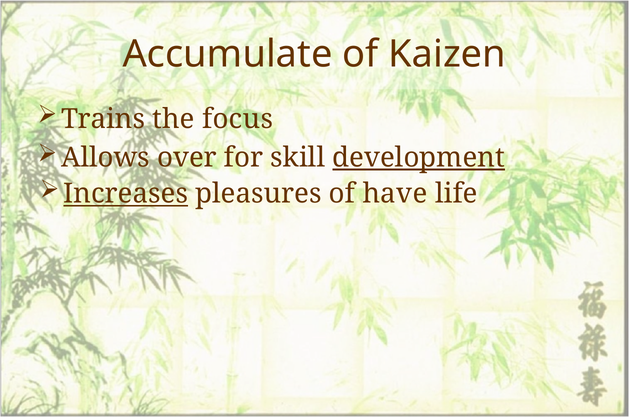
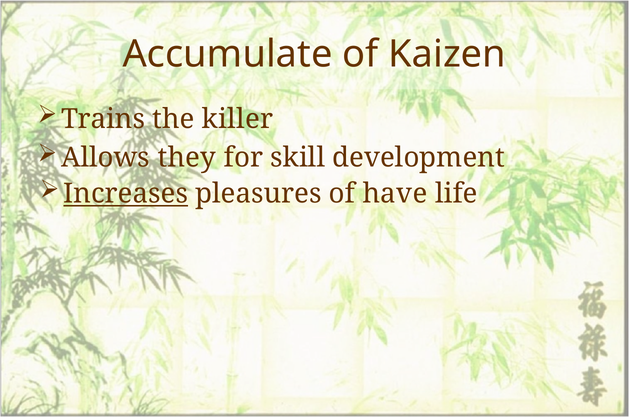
focus: focus -> killer
over: over -> they
development underline: present -> none
